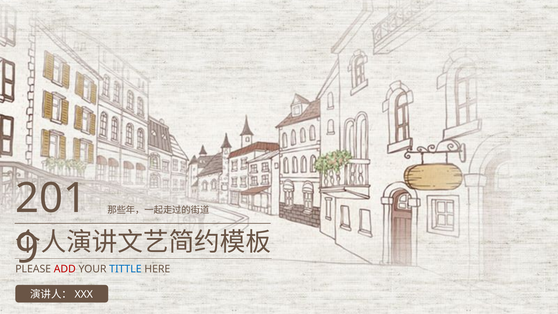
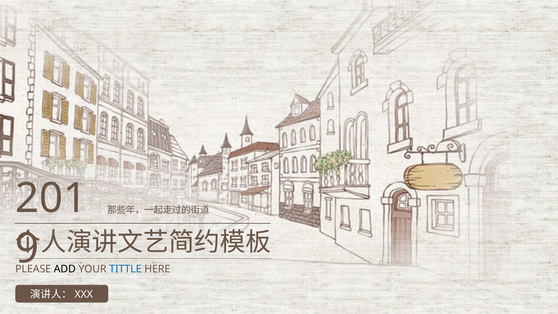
ADD colour: red -> black
